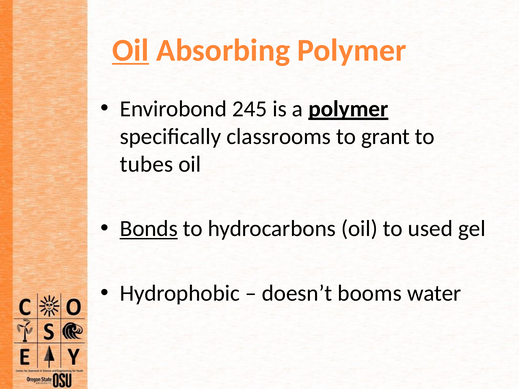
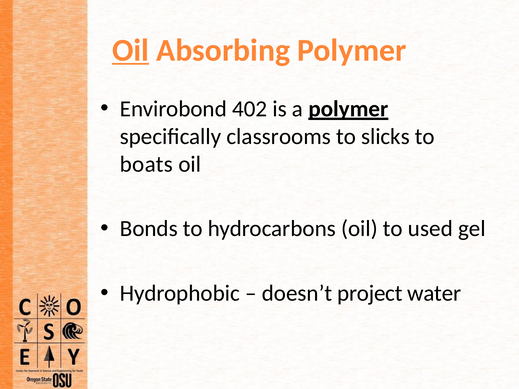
245: 245 -> 402
grant: grant -> slicks
tubes: tubes -> boats
Bonds underline: present -> none
booms: booms -> project
